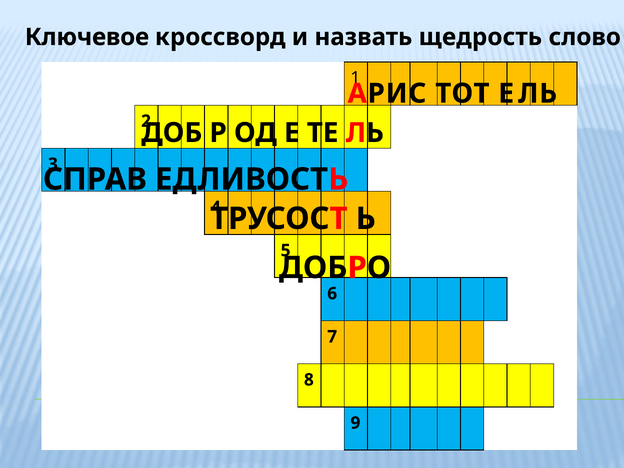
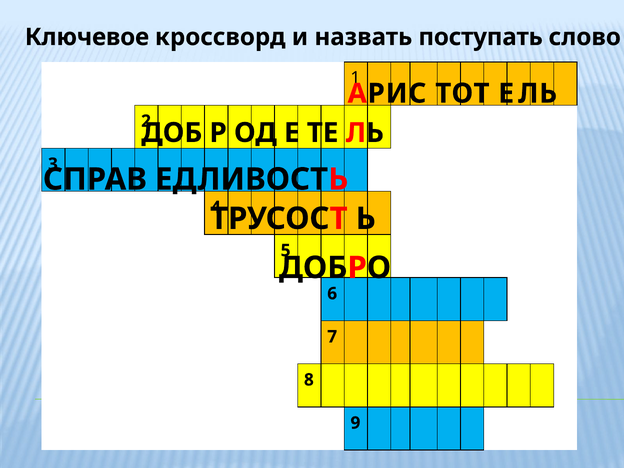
щедрость: щедрость -> поступать
